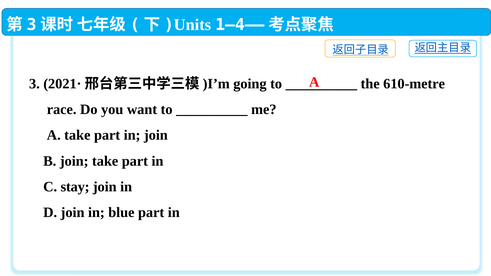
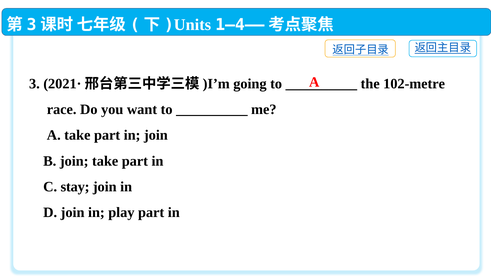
610-metre: 610-metre -> 102-metre
blue: blue -> play
